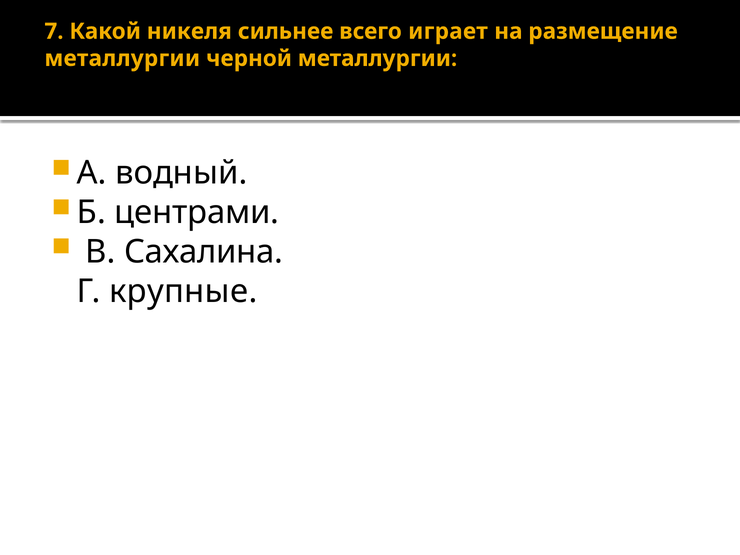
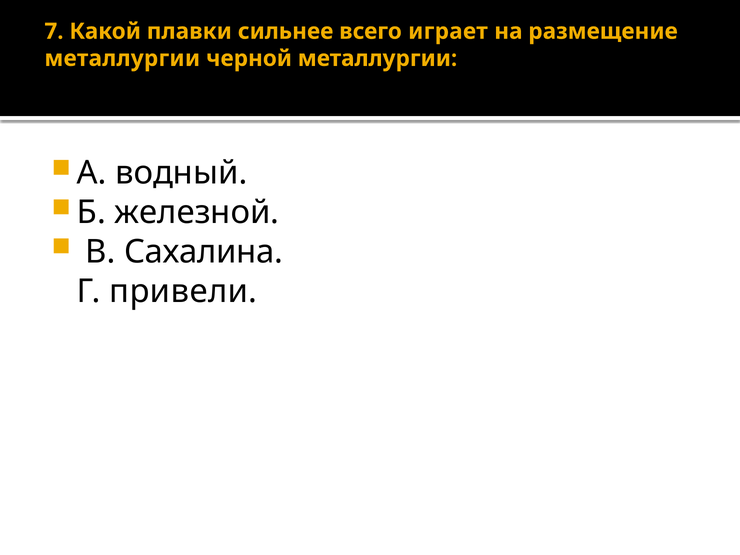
никеля: никеля -> плавки
центрами: центрами -> железной
крупные: крупные -> привели
